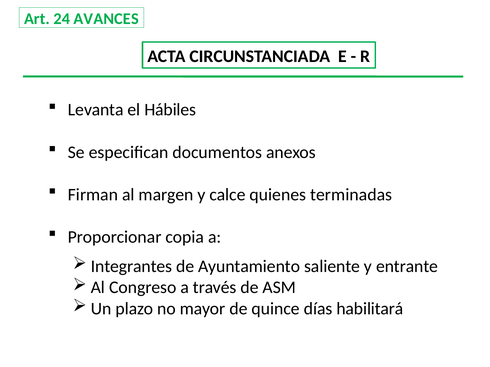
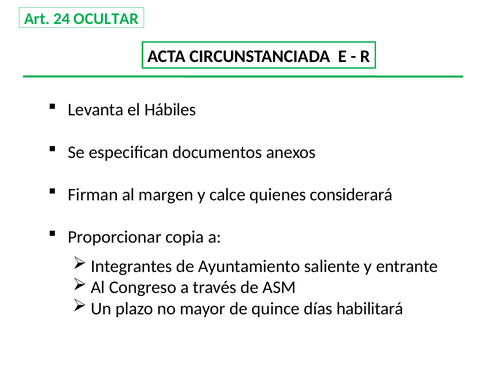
AVANCES: AVANCES -> OCULTAR
terminadas: terminadas -> considerará
